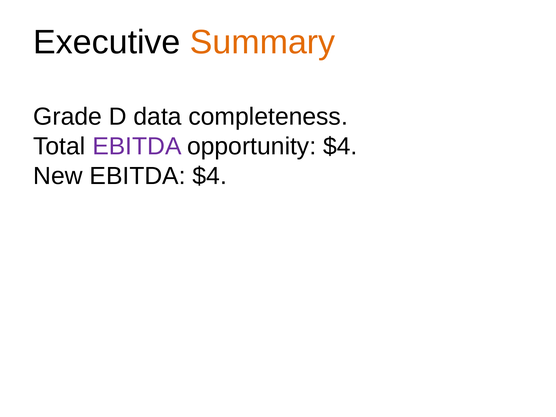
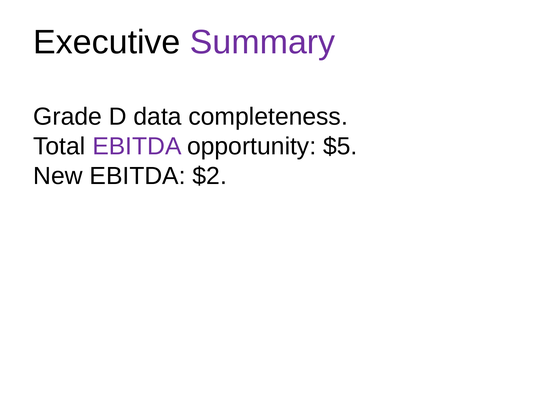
Summary colour: orange -> purple
opportunity $4: $4 -> $5
EBITDA $4: $4 -> $2
